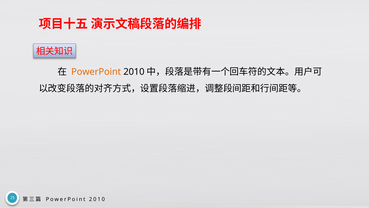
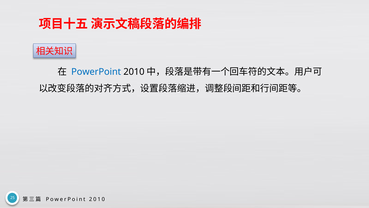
PowerPoint at (96, 72) colour: orange -> blue
